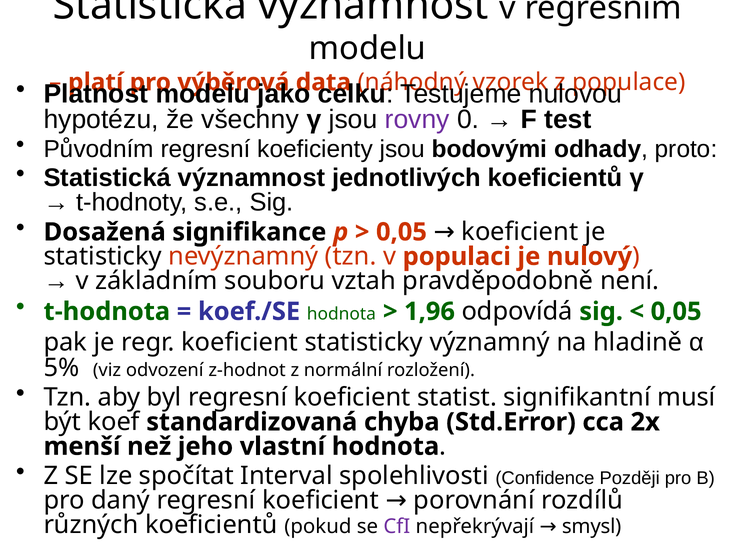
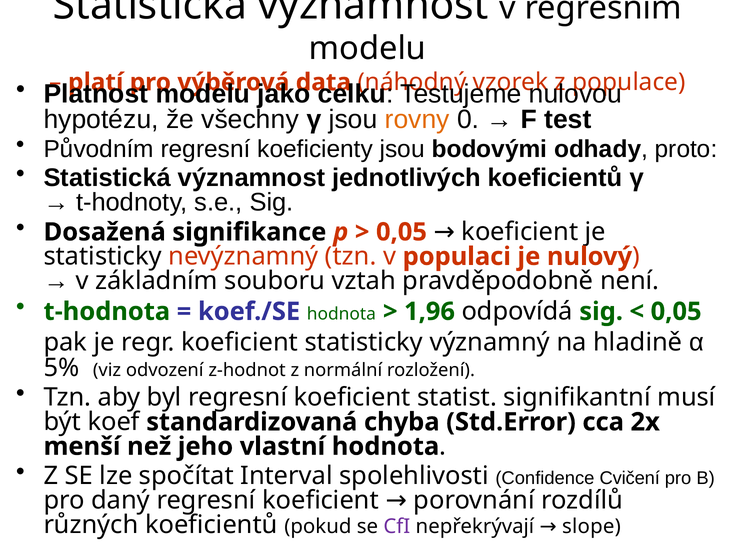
rovny colour: purple -> orange
Později: Později -> Cvičení
smysl: smysl -> slope
